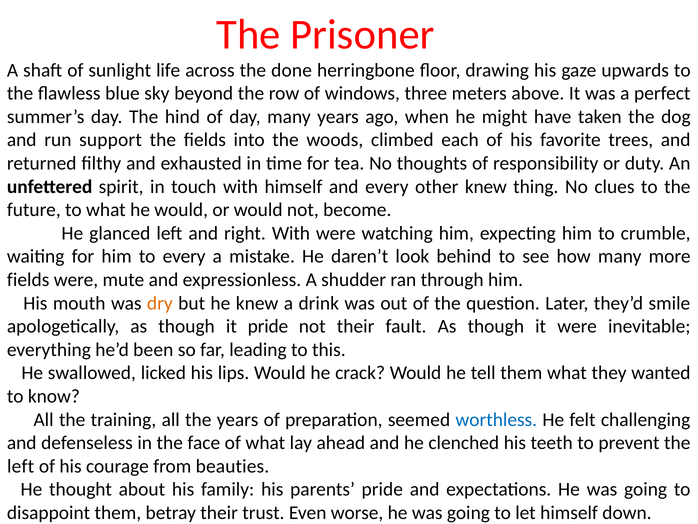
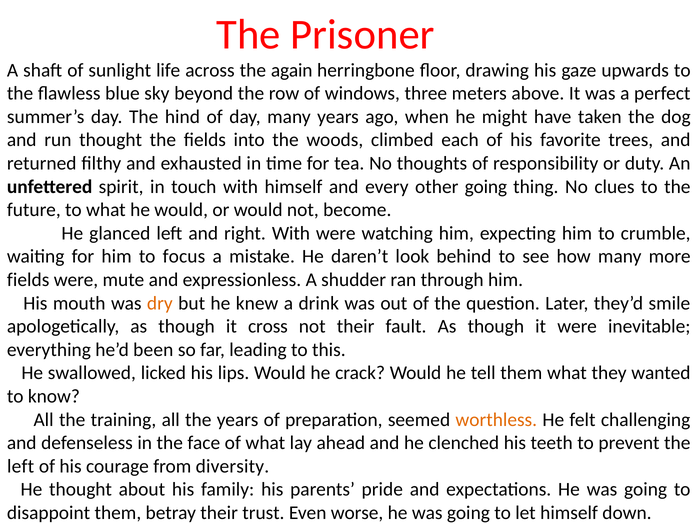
done: done -> again
run support: support -> thought
other knew: knew -> going
to every: every -> focus
it pride: pride -> cross
worthless colour: blue -> orange
beauties: beauties -> diversity
